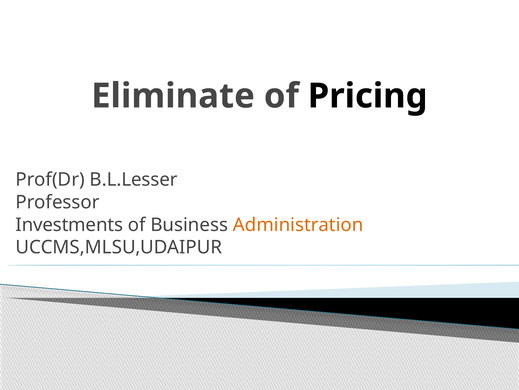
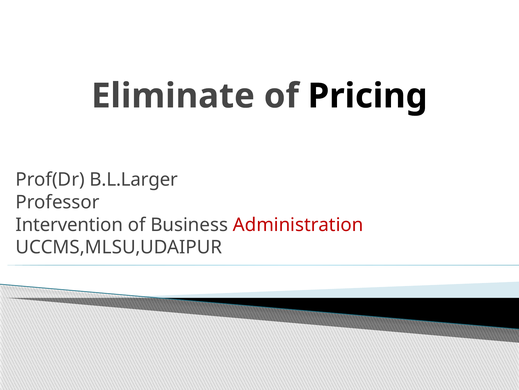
B.L.Lesser: B.L.Lesser -> B.L.Larger
Investments: Investments -> Intervention
Administration colour: orange -> red
